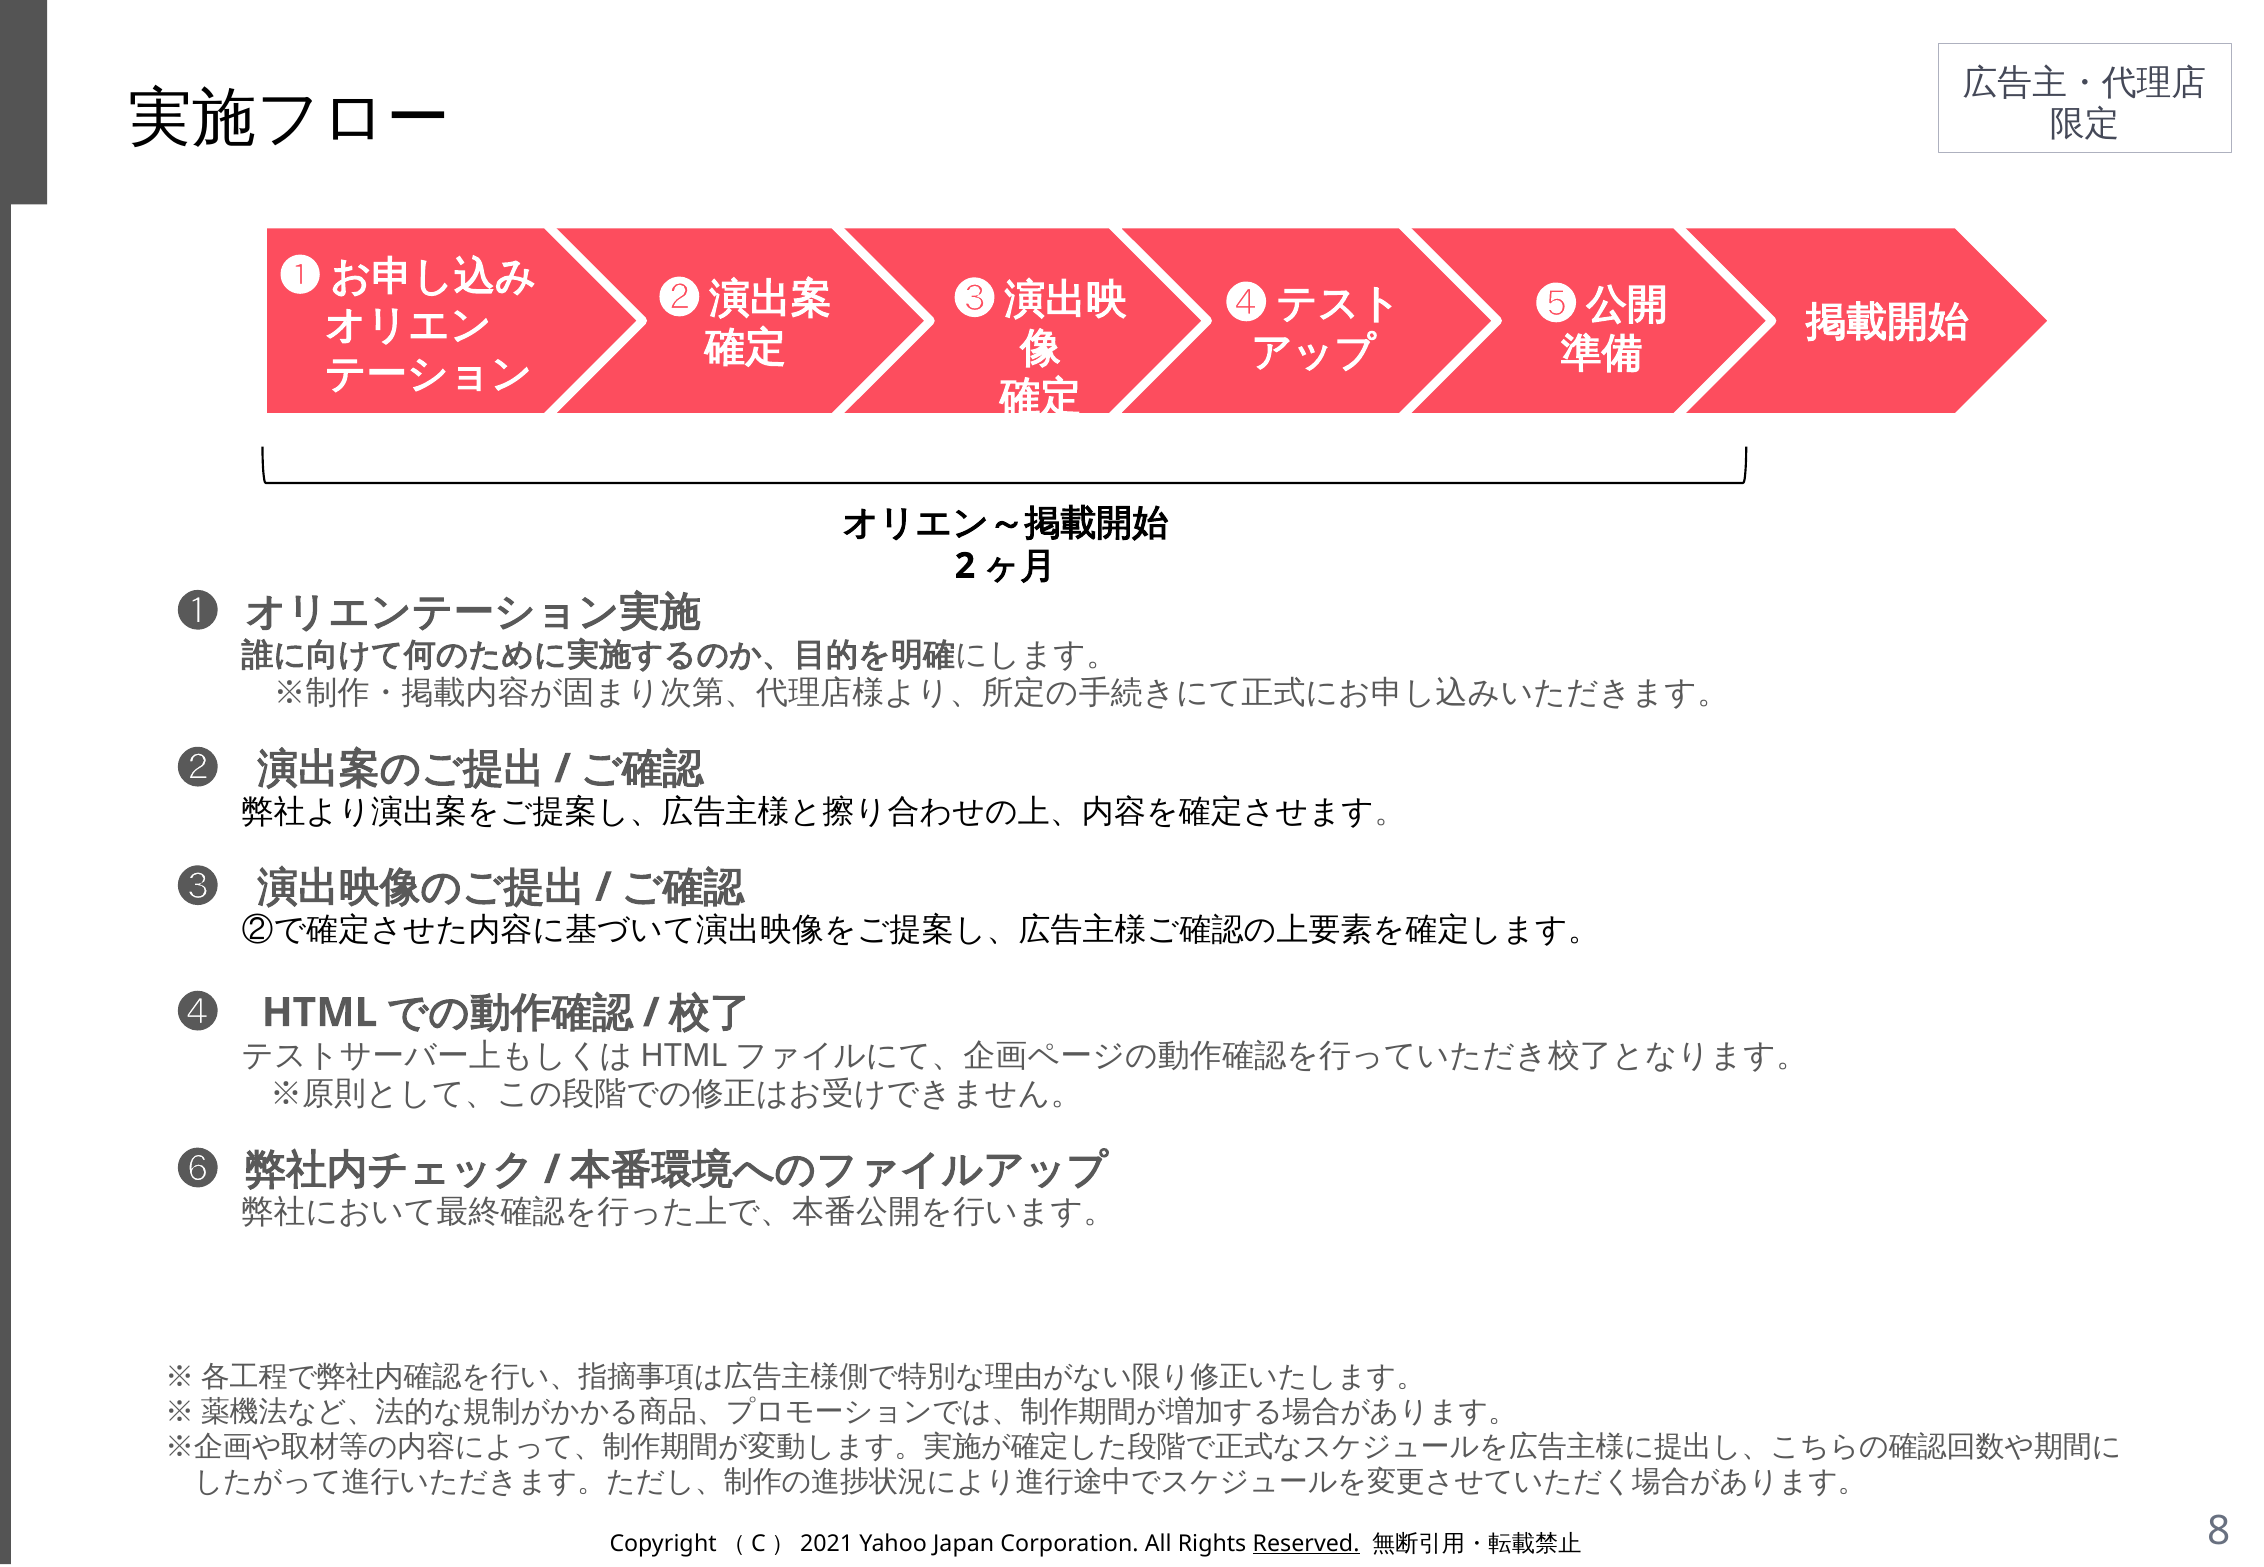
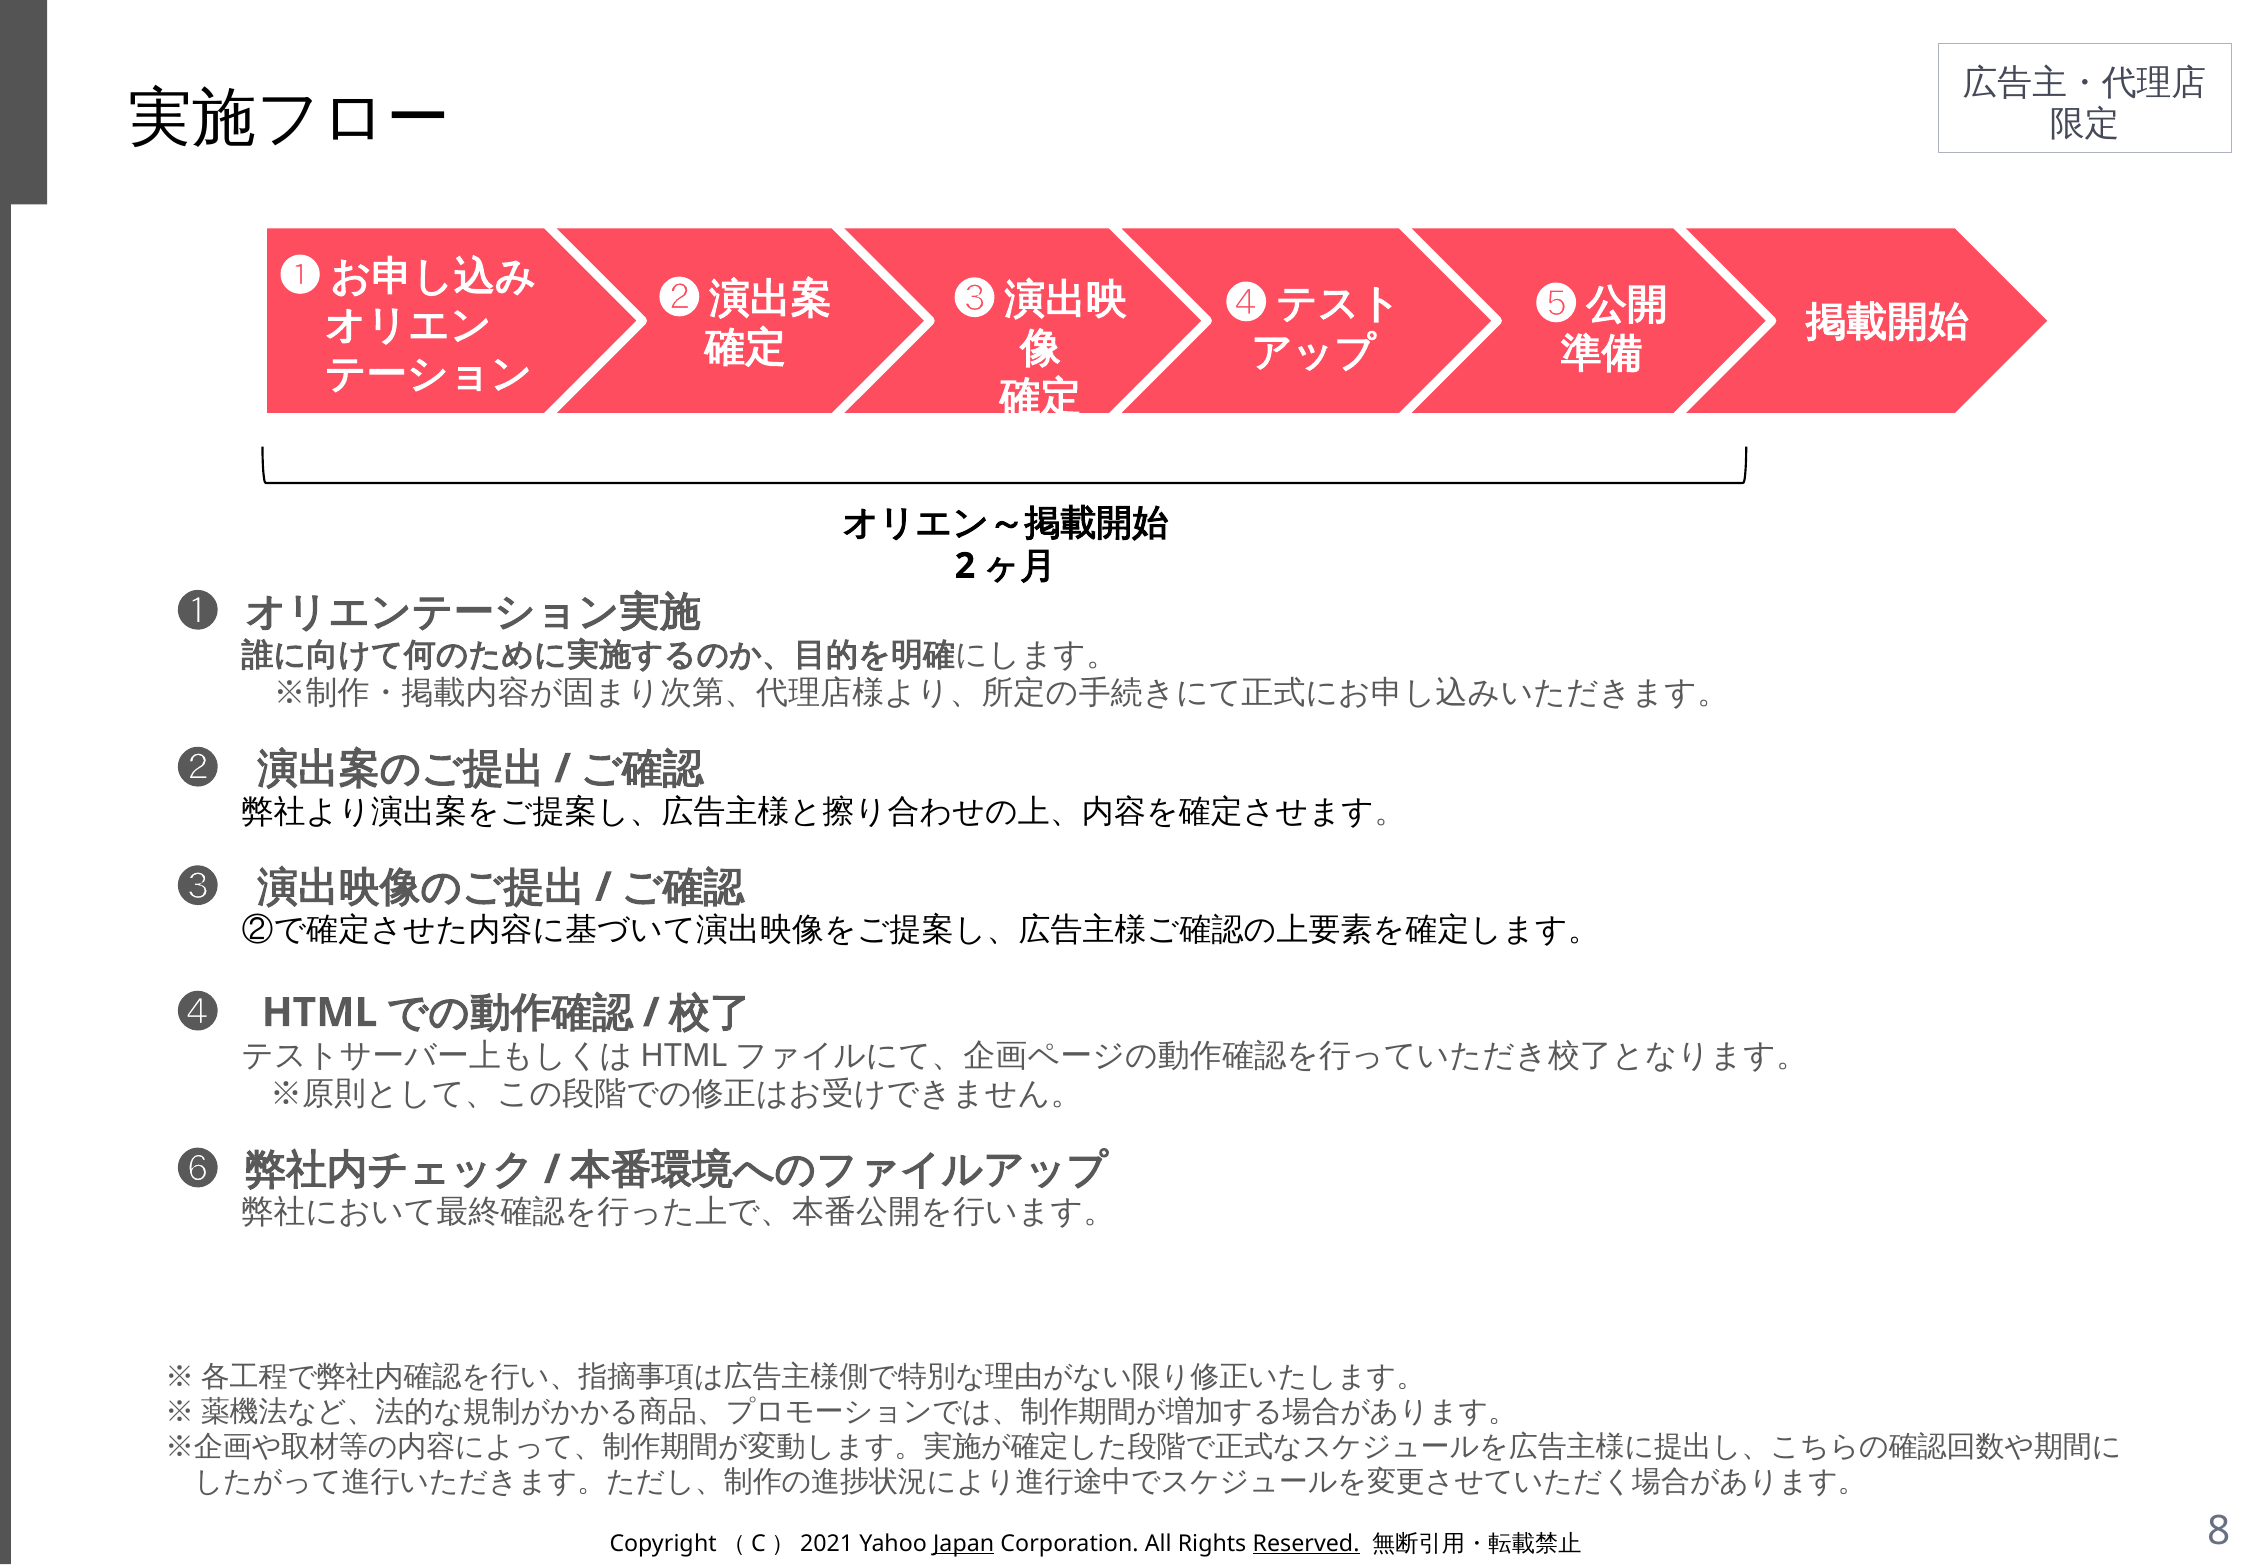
Japan underline: none -> present
